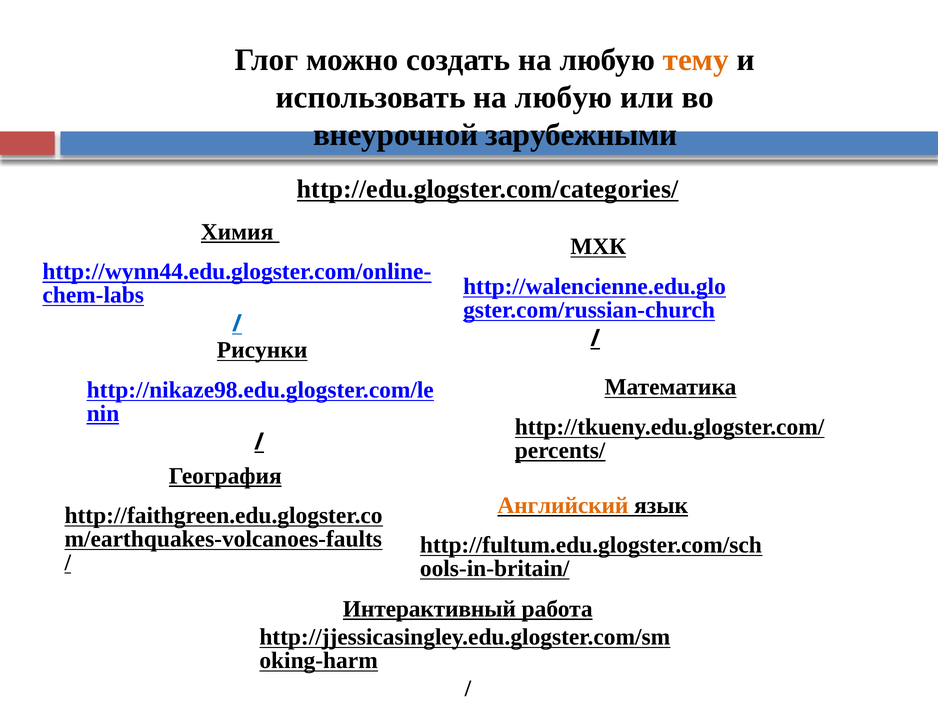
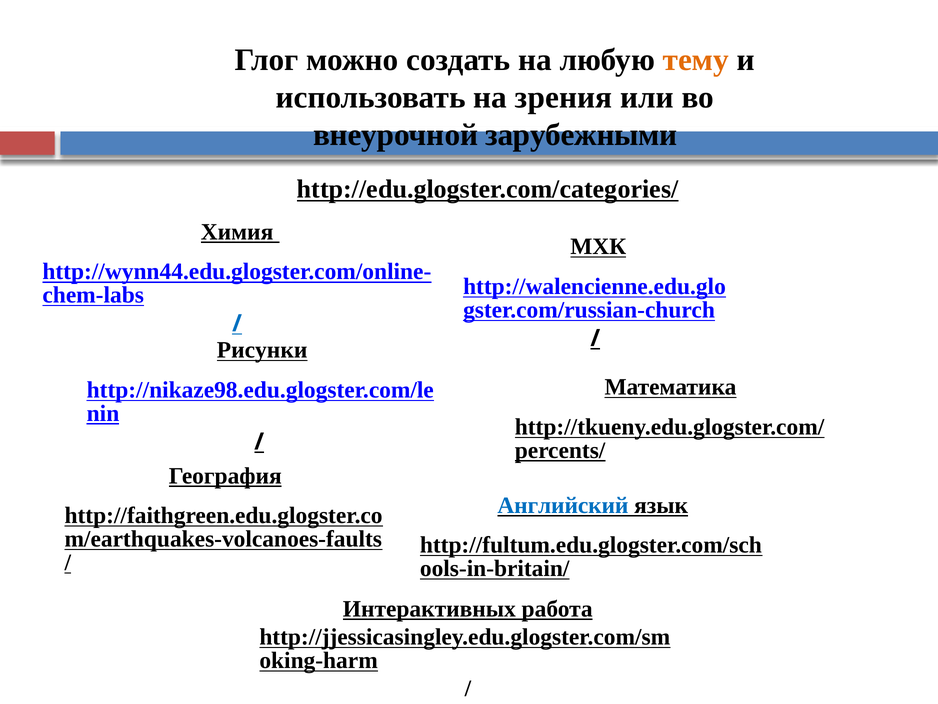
использовать на любую: любую -> зрения
Английский colour: orange -> blue
Интерактивный: Интерактивный -> Интерактивных
